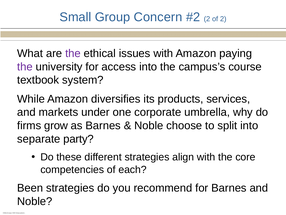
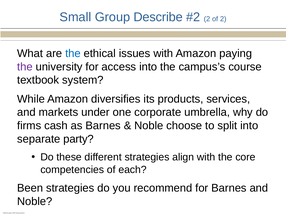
Concern: Concern -> Describe
the at (73, 53) colour: purple -> blue
grow: grow -> cash
